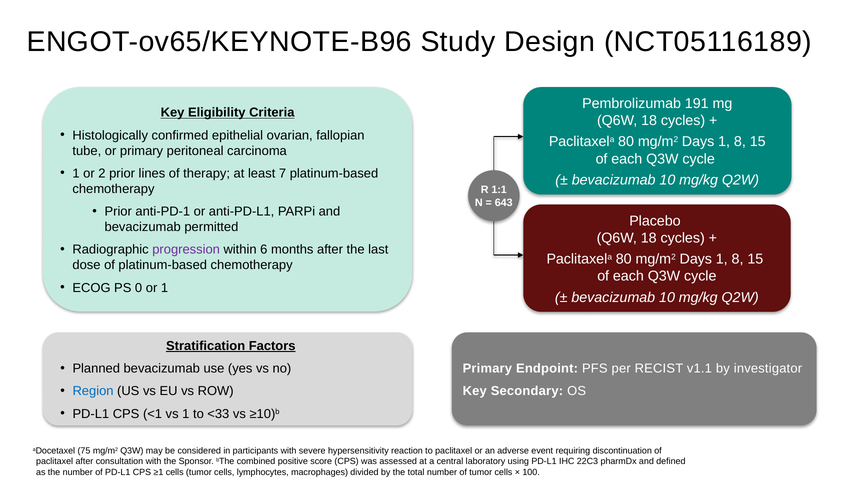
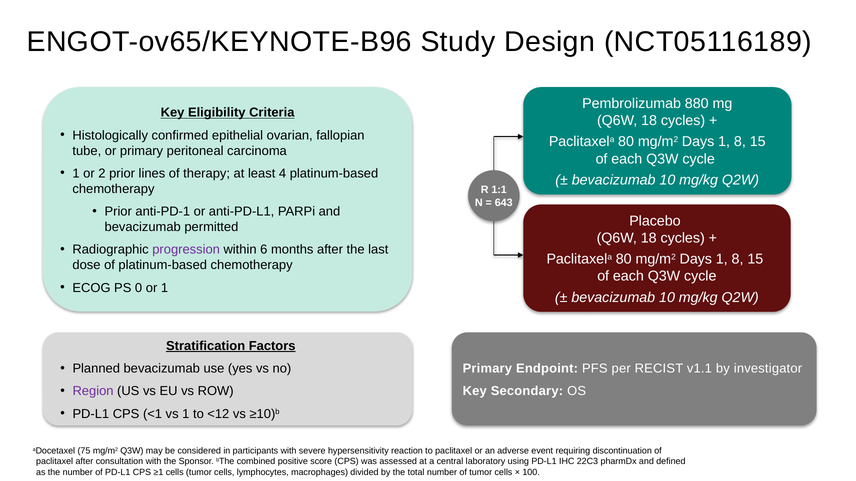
191: 191 -> 880
7: 7 -> 4
Region colour: blue -> purple
<33: <33 -> <12
